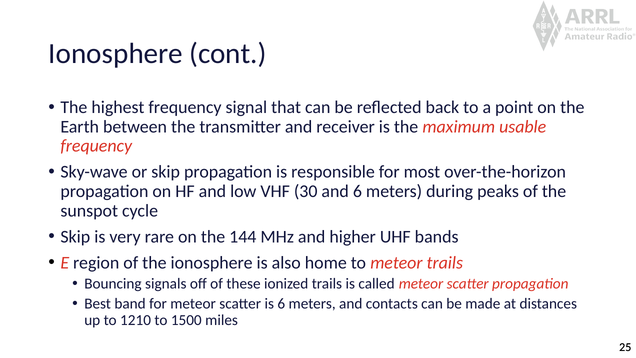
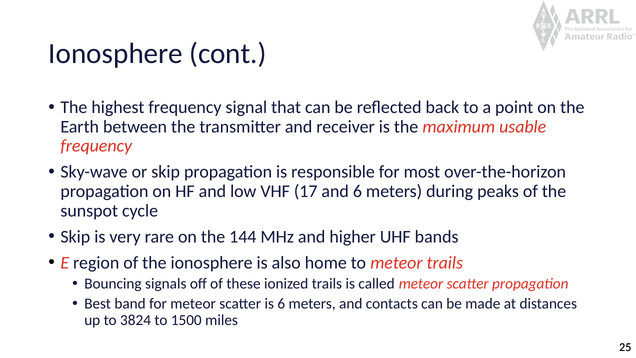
30: 30 -> 17
1210: 1210 -> 3824
